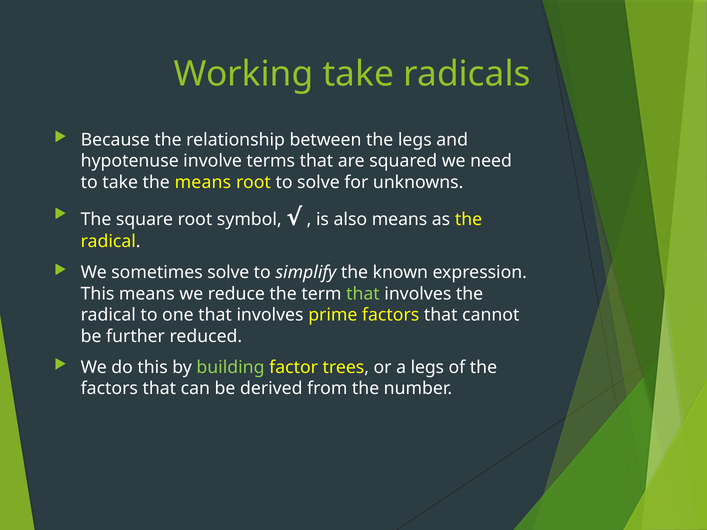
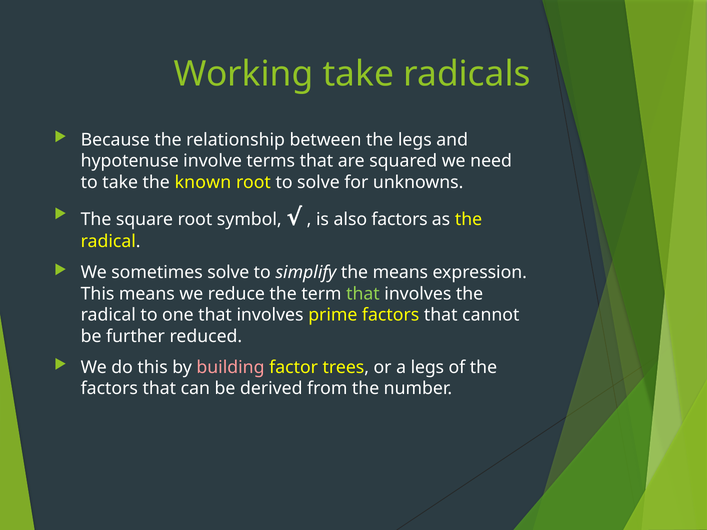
the means: means -> known
also means: means -> factors
the known: known -> means
building colour: light green -> pink
